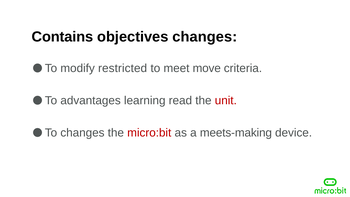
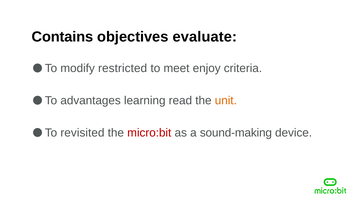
objectives changes: changes -> evaluate
move: move -> enjoy
unit colour: red -> orange
To changes: changes -> revisited
meets-making: meets-making -> sound-making
